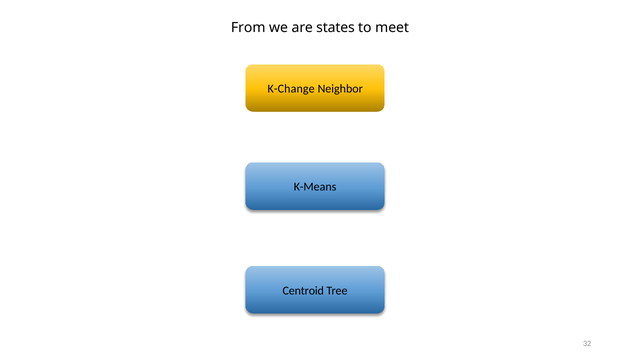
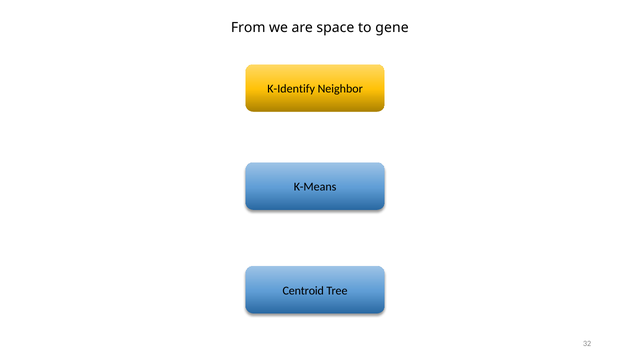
states: states -> space
meet: meet -> gene
K-Change: K-Change -> K-Identify
